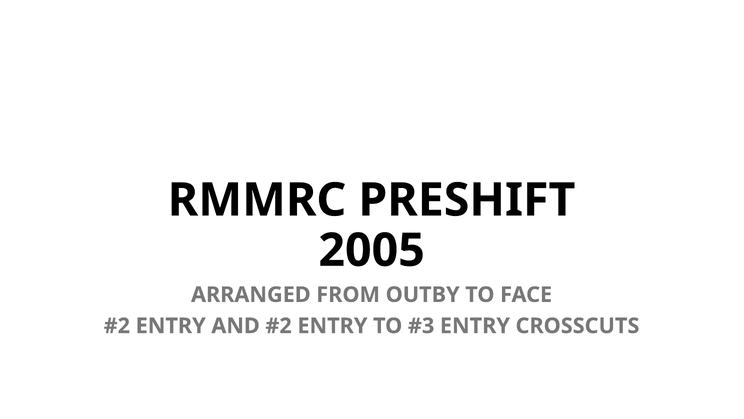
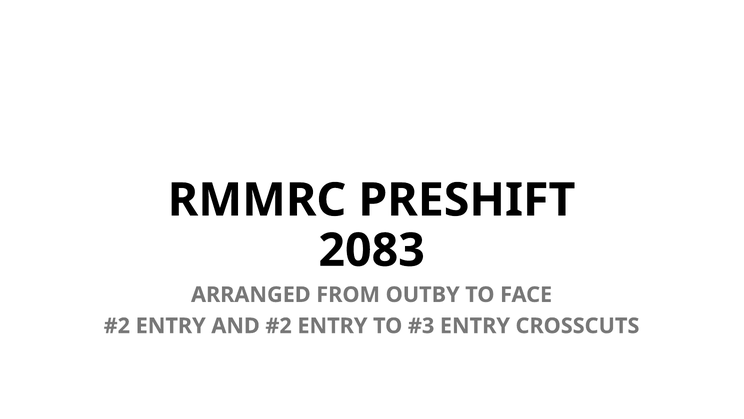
2005: 2005 -> 2083
